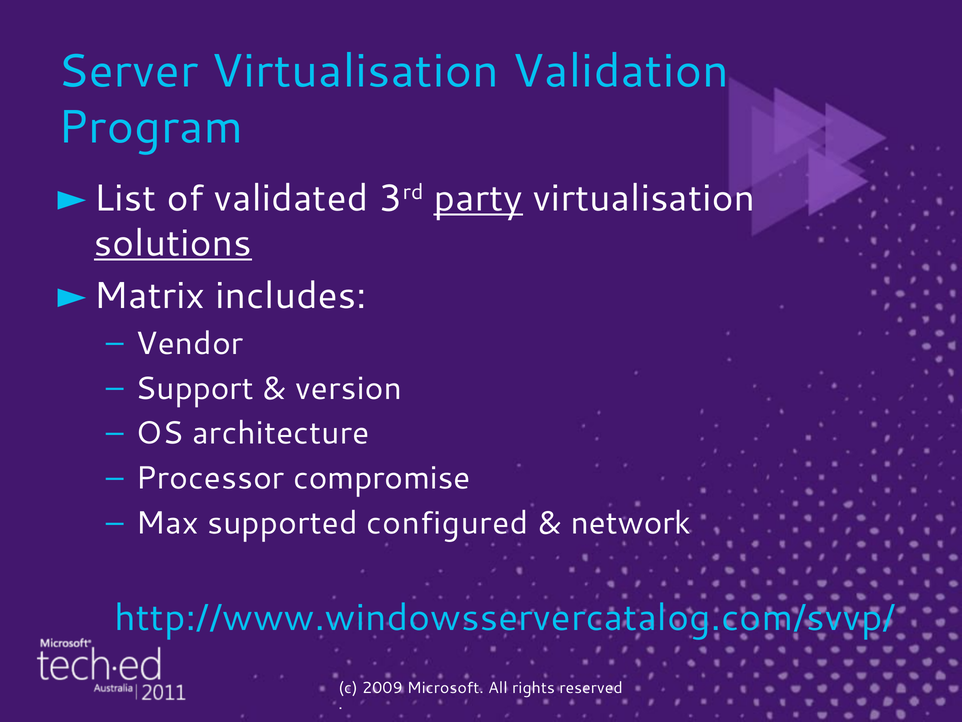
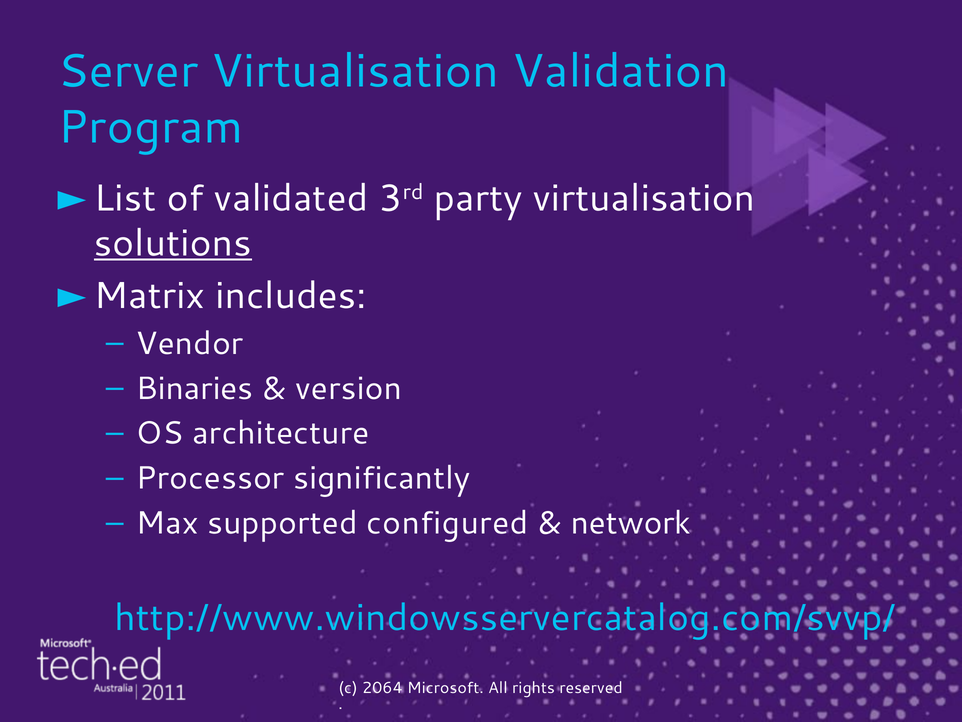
party underline: present -> none
Support: Support -> Binaries
compromise: compromise -> significantly
2009: 2009 -> 2064
